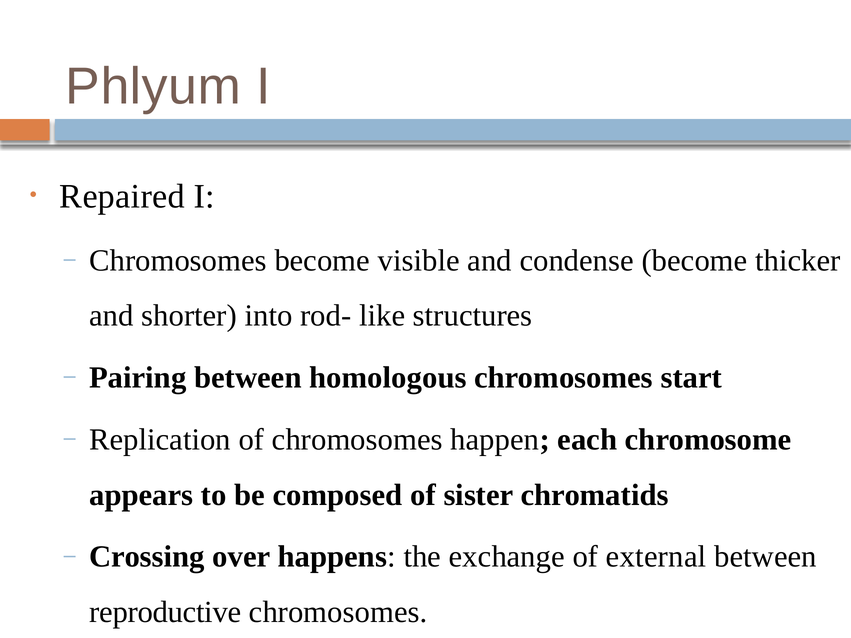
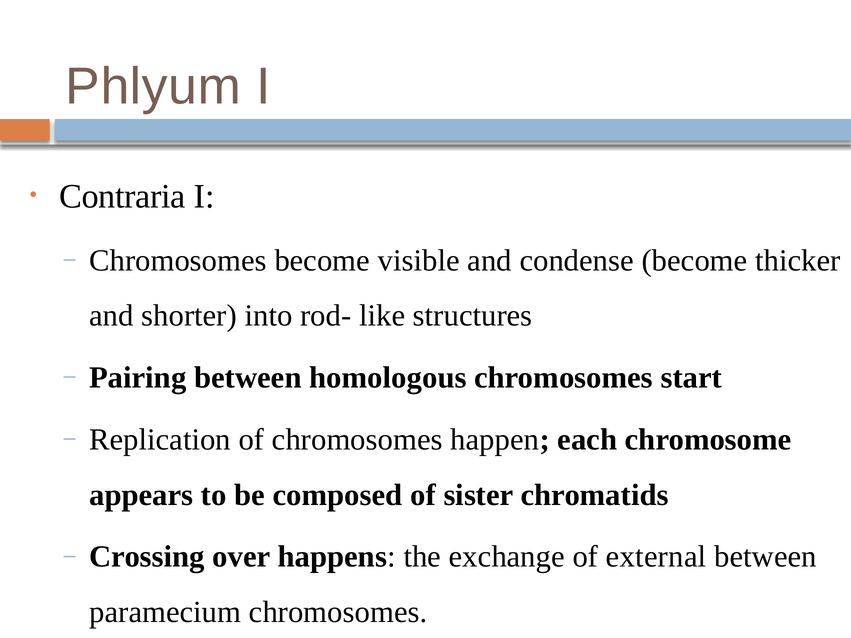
Repaired: Repaired -> Contraria
reproductive: reproductive -> paramecium
